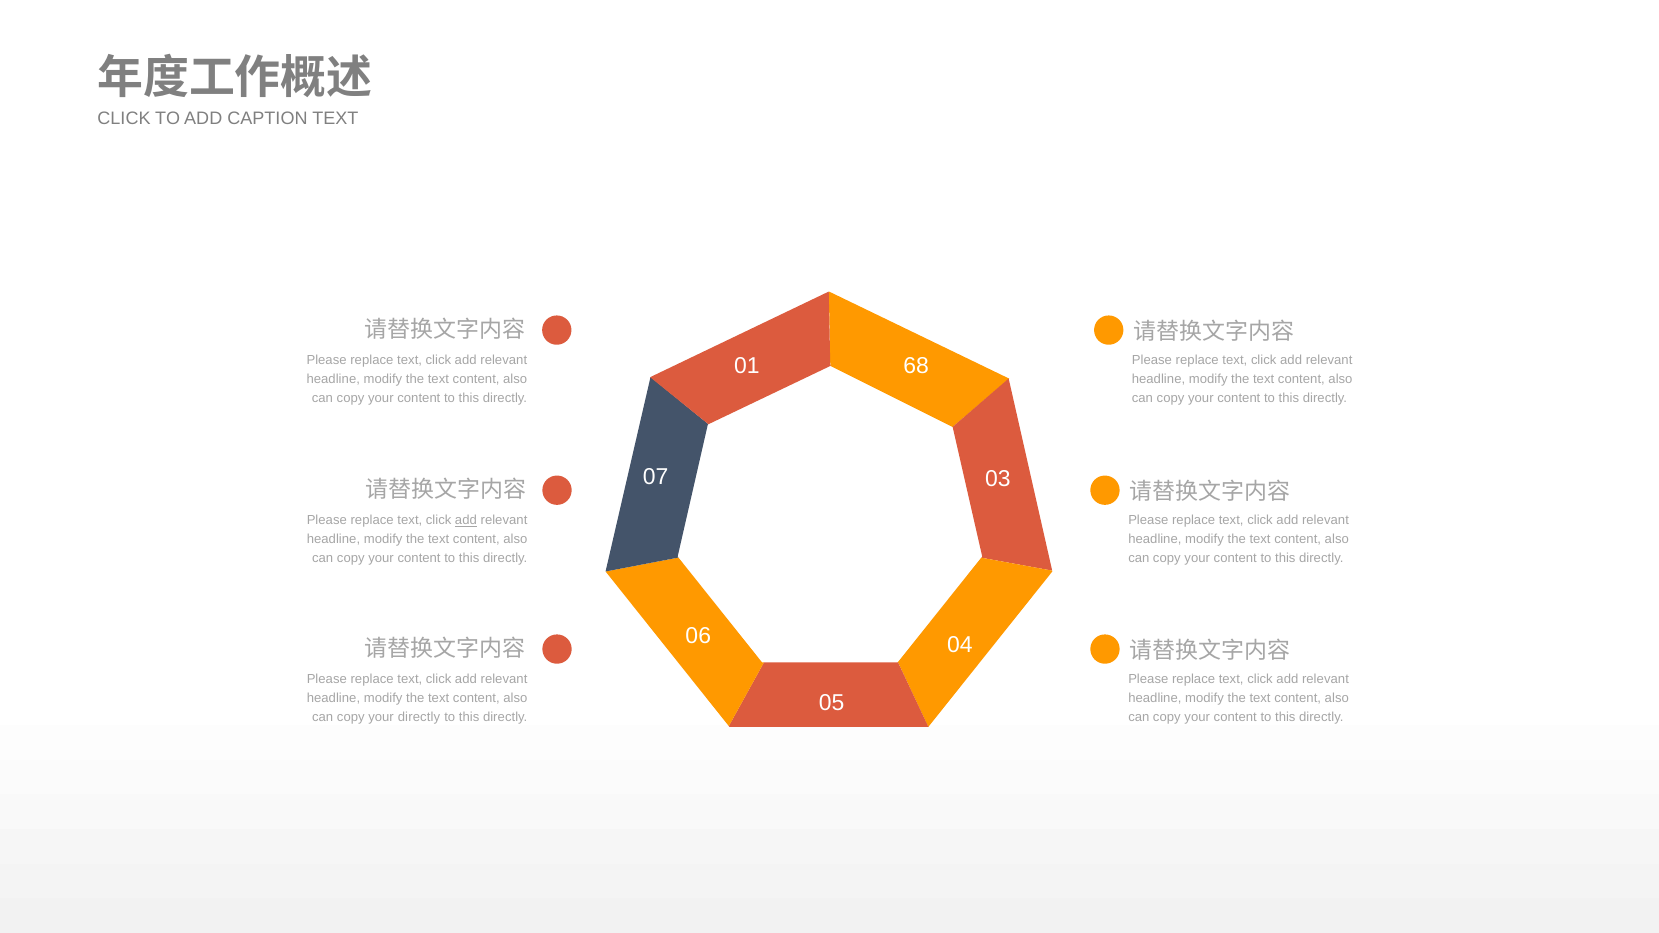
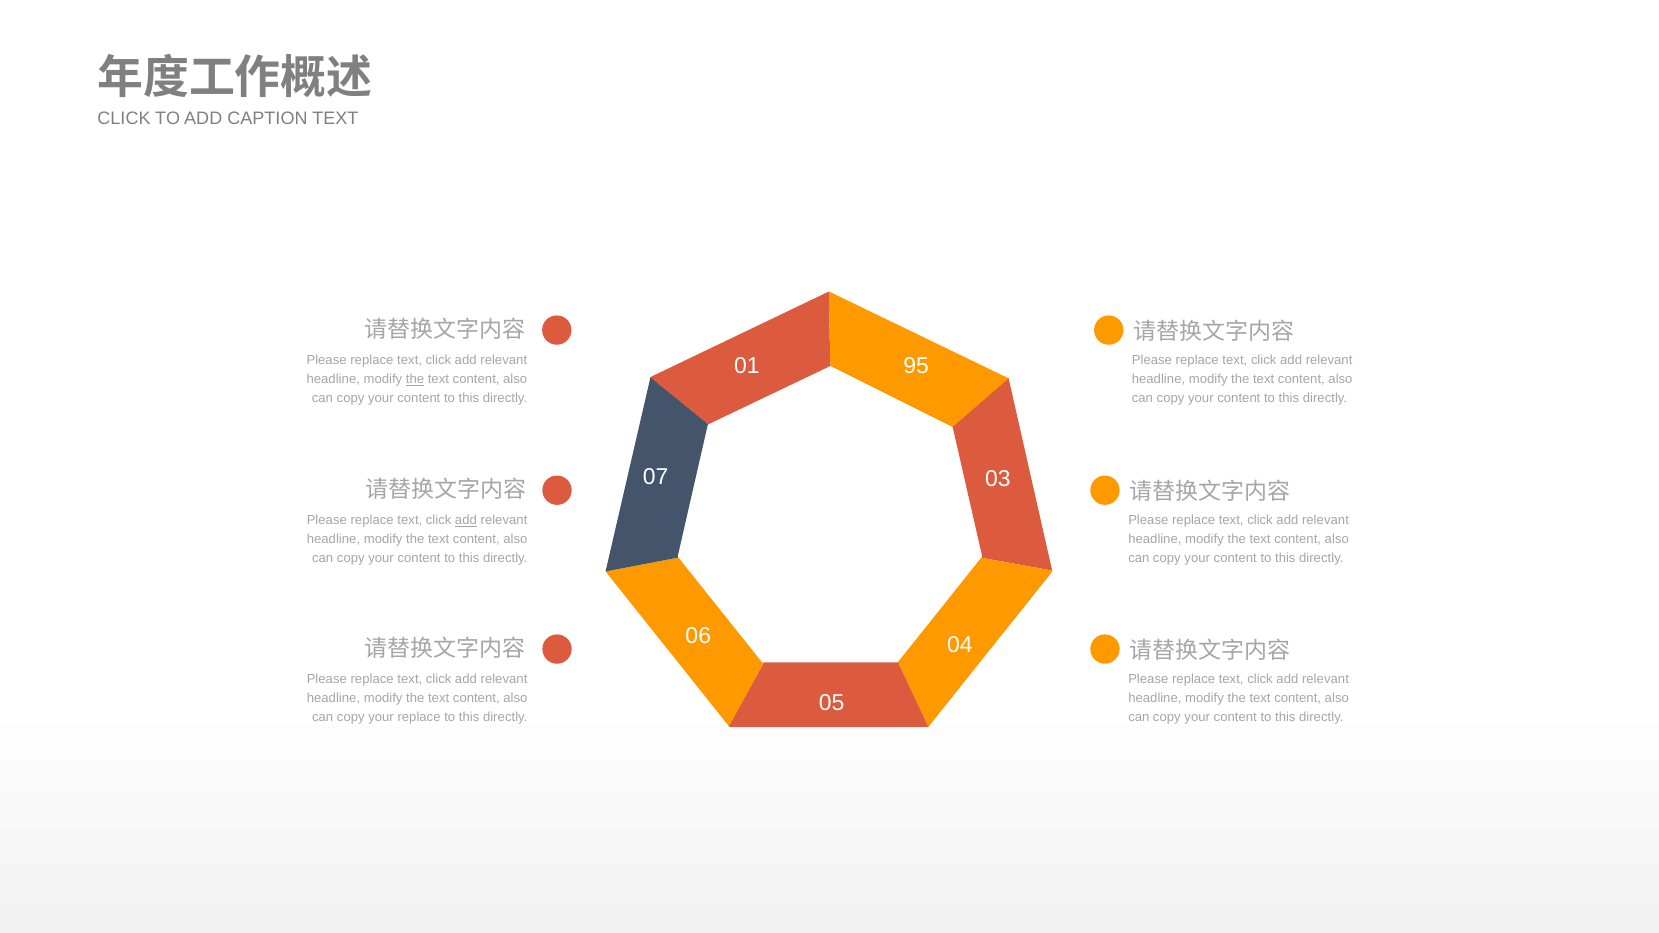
68: 68 -> 95
the at (415, 379) underline: none -> present
your directly: directly -> replace
